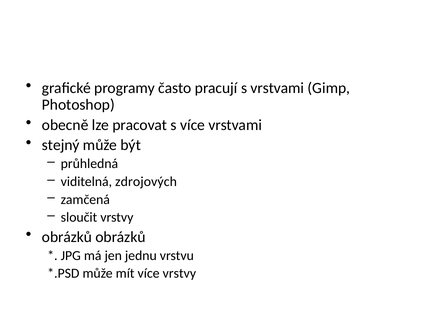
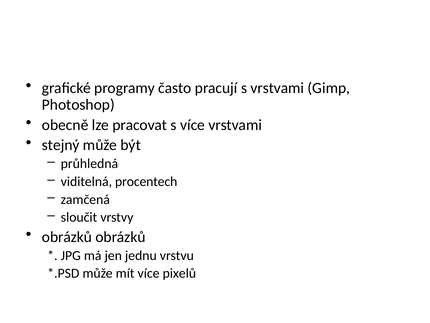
zdrojových: zdrojových -> procentech
více vrstvy: vrstvy -> pixelů
